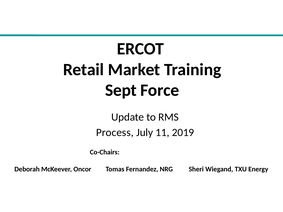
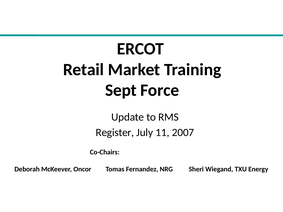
Process: Process -> Register
2019: 2019 -> 2007
